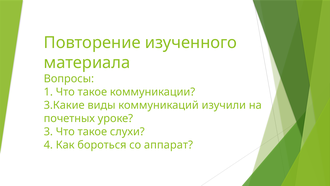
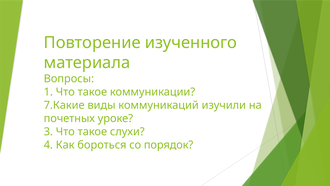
3.Какие: 3.Какие -> 7.Какие
аппарат: аппарат -> порядок
